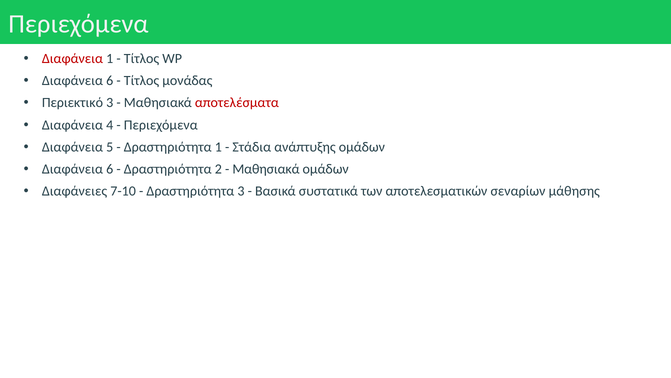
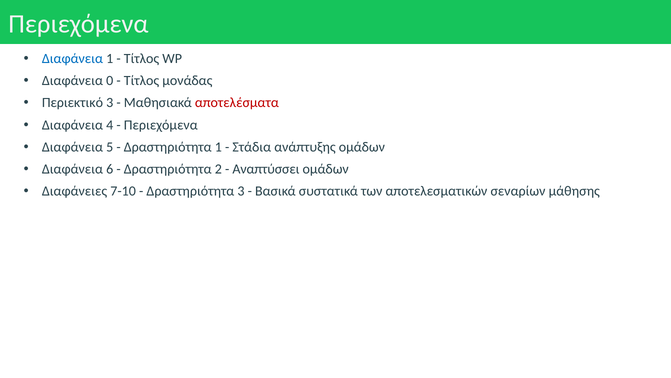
Διαφάνεια at (72, 59) colour: red -> blue
6 at (110, 81): 6 -> 0
Μαθησιακά at (266, 169): Μαθησιακά -> Αναπτύσσει
